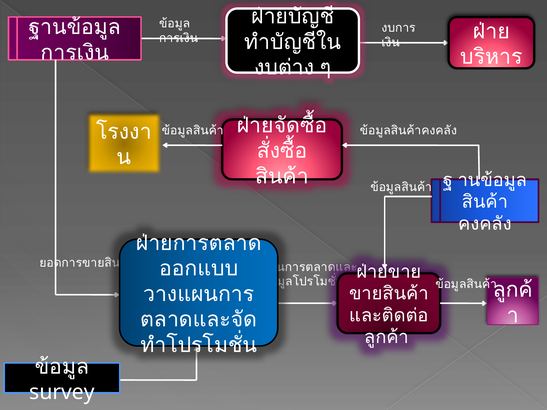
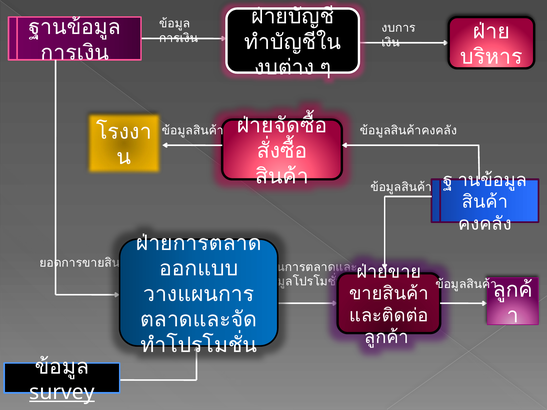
survey underline: none -> present
